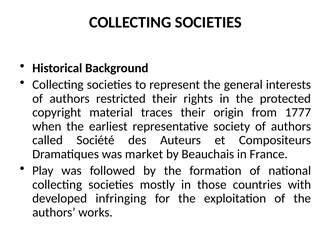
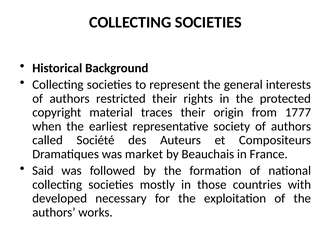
Play: Play -> Said
infringing: infringing -> necessary
